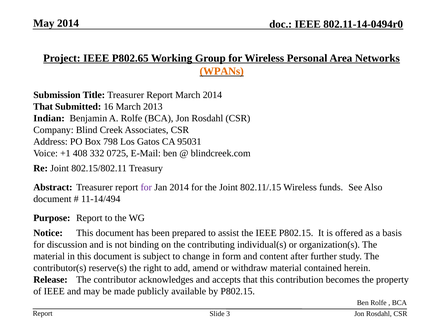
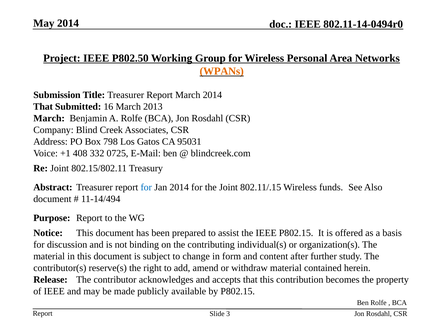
P802.65: P802.65 -> P802.50
Indian at (49, 118): Indian -> March
for at (146, 187) colour: purple -> blue
